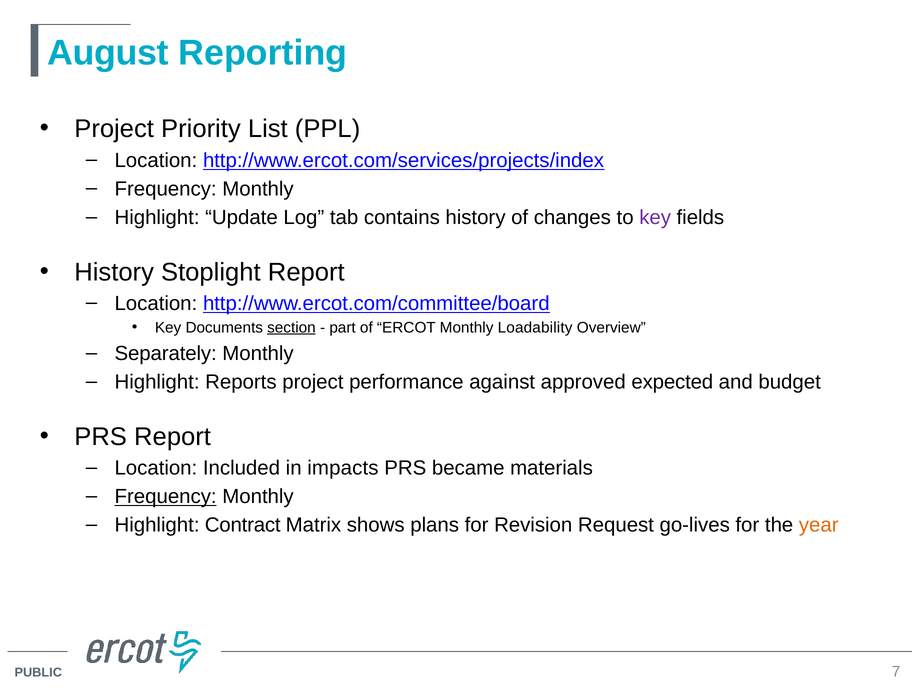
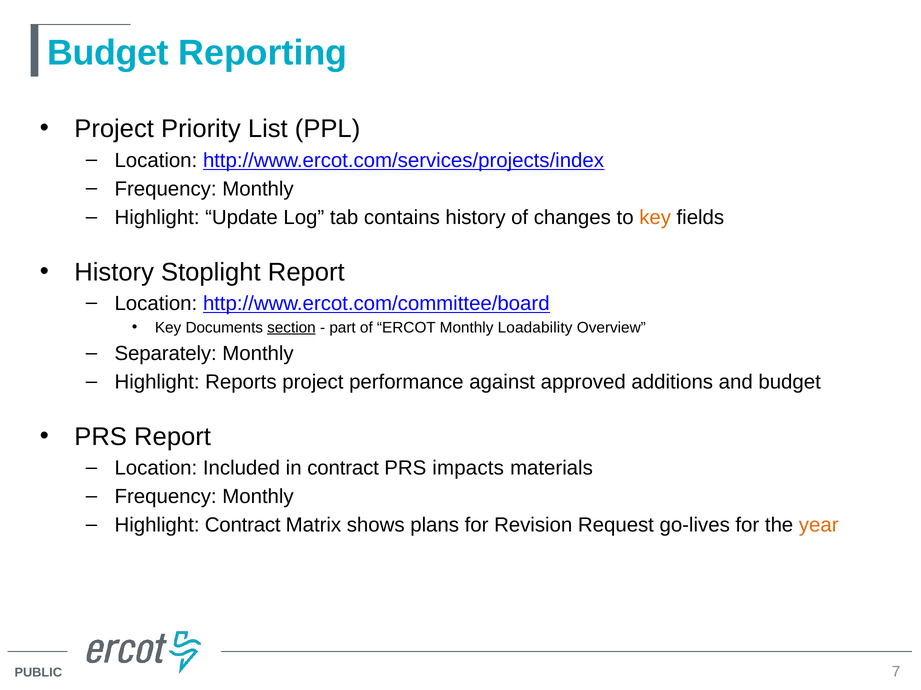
August at (108, 53): August -> Budget
key at (655, 218) colour: purple -> orange
expected: expected -> additions
in impacts: impacts -> contract
became: became -> impacts
Frequency at (166, 497) underline: present -> none
